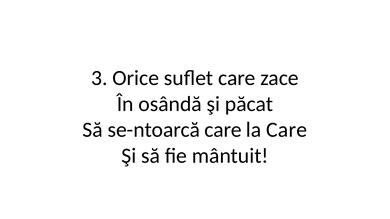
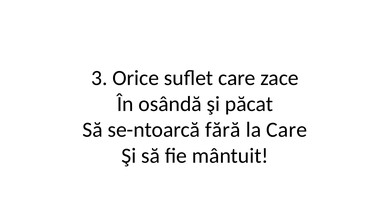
se-ntoarcă care: care -> fără
